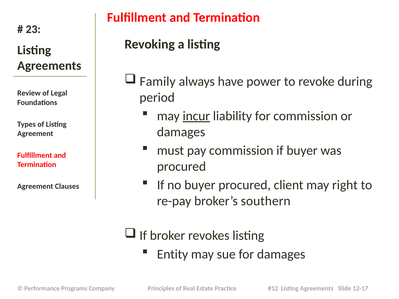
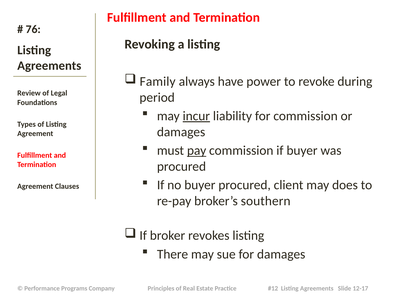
23: 23 -> 76
pay underline: none -> present
right: right -> does
Entity: Entity -> There
